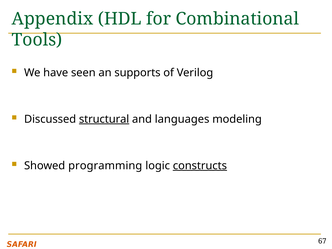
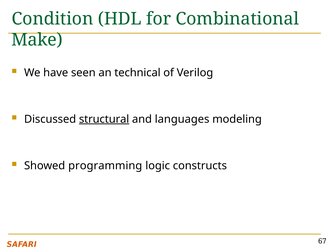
Appendix: Appendix -> Condition
Tools: Tools -> Make
supports: supports -> technical
constructs underline: present -> none
